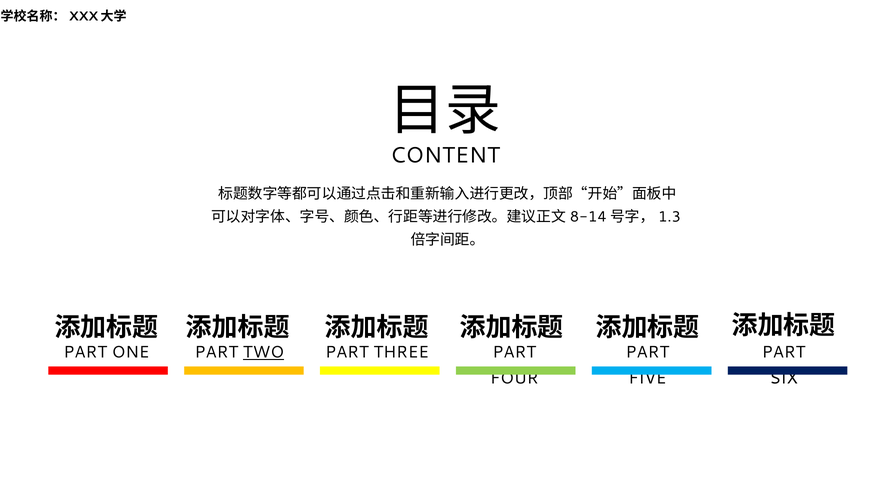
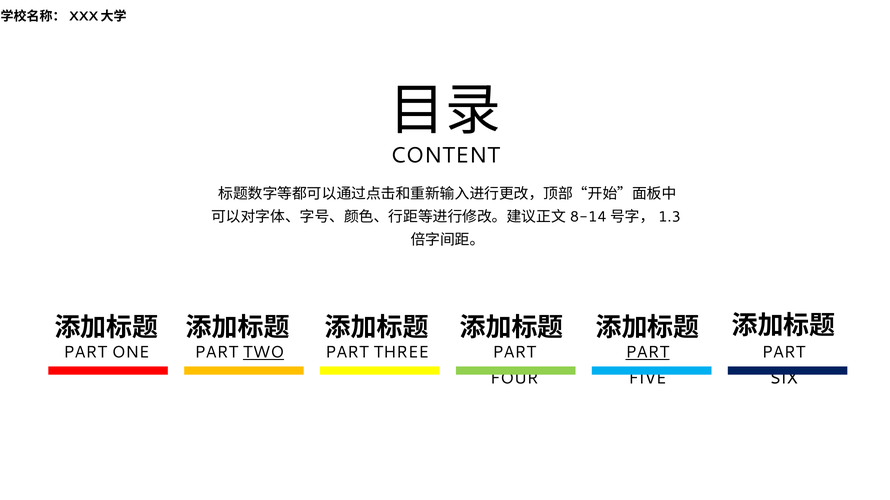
PART at (647, 353) underline: none -> present
